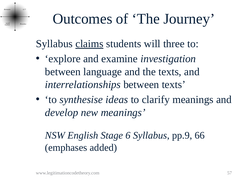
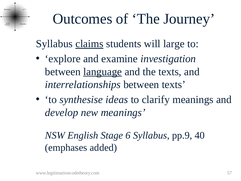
three: three -> large
language underline: none -> present
66: 66 -> 40
